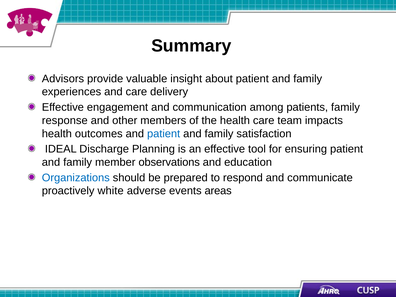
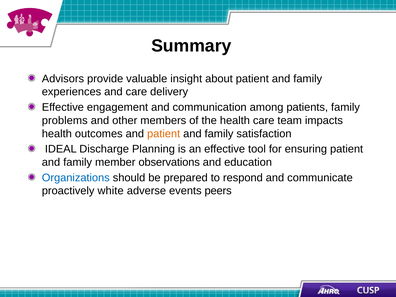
response: response -> problems
patient at (164, 134) colour: blue -> orange
areas: areas -> peers
